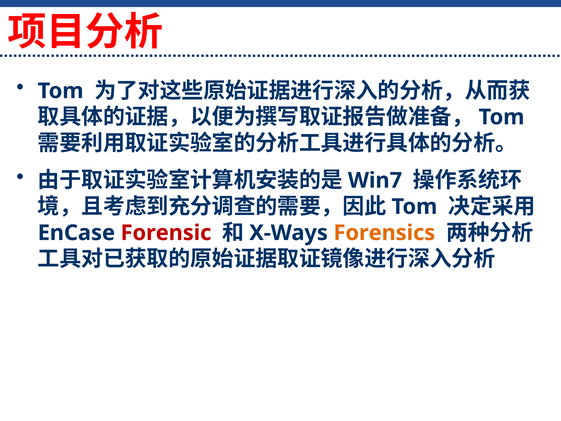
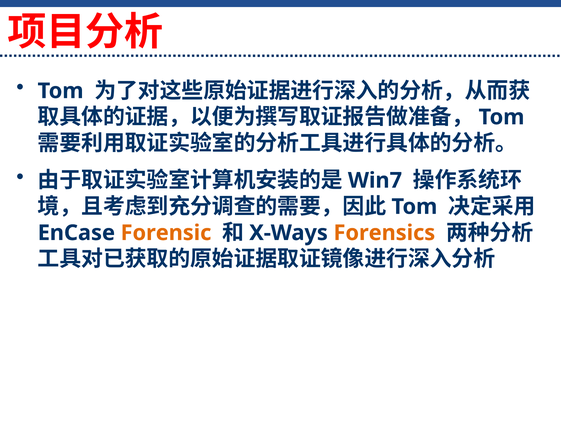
Forensic colour: red -> orange
